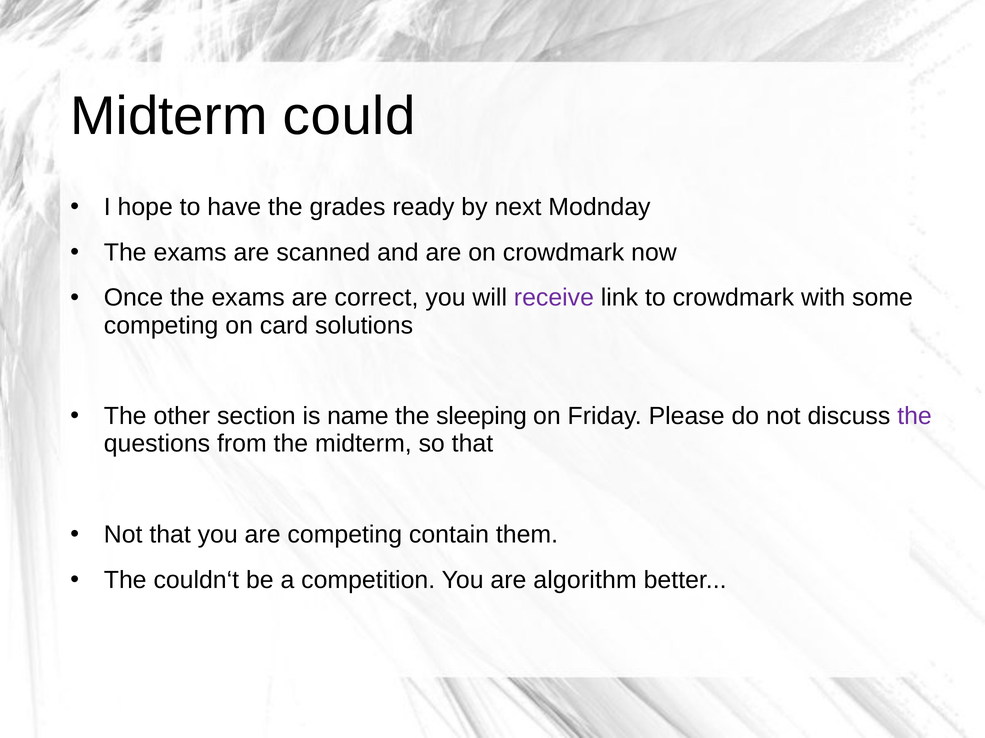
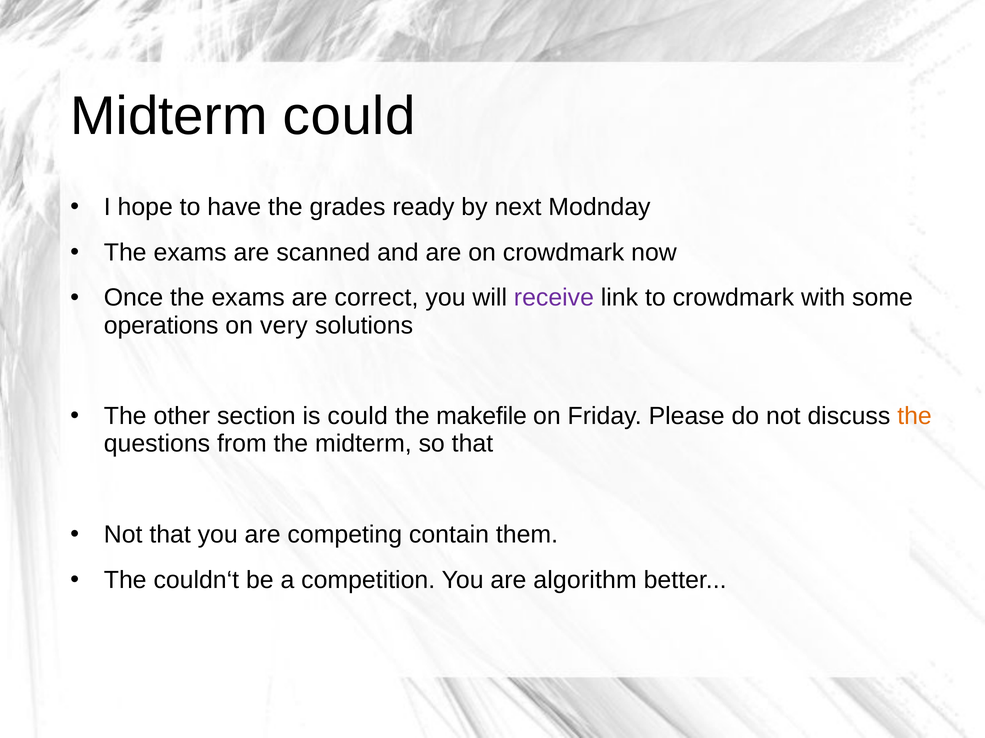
competing at (161, 326): competing -> operations
card: card -> very
is name: name -> could
sleeping: sleeping -> makefile
the at (915, 416) colour: purple -> orange
